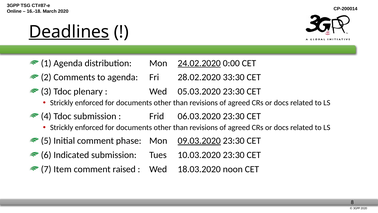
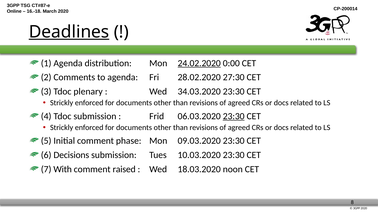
33:30: 33:30 -> 27:30
05.03.2020: 05.03.2020 -> 34.03.2020
23:30 at (234, 116) underline: none -> present
09.03.2020 underline: present -> none
Indicated: Indicated -> Decisions
Item: Item -> With
